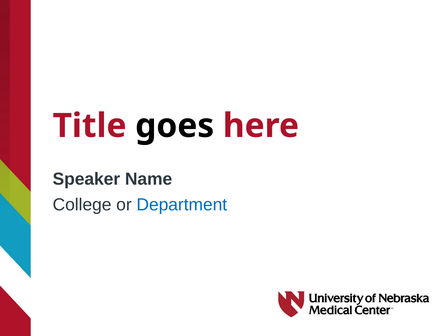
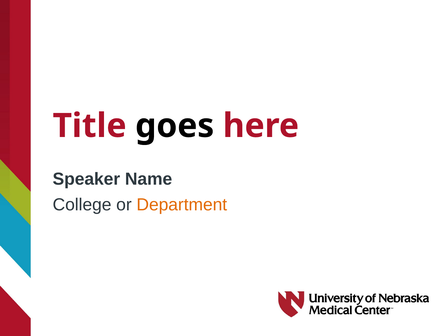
Department colour: blue -> orange
